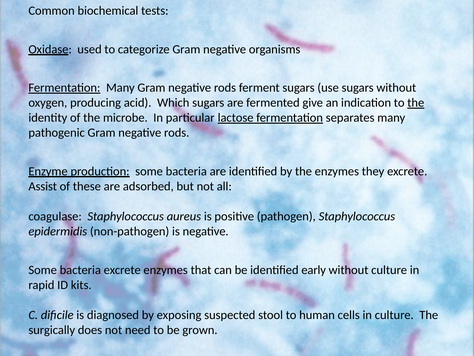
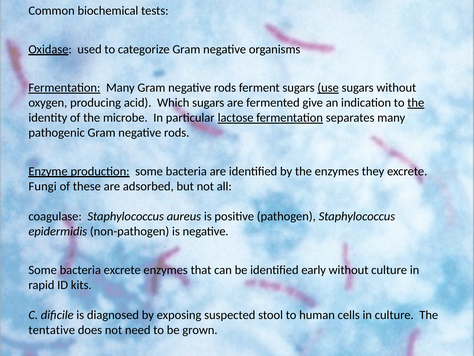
use underline: none -> present
Assist: Assist -> Fungi
surgically: surgically -> tentative
